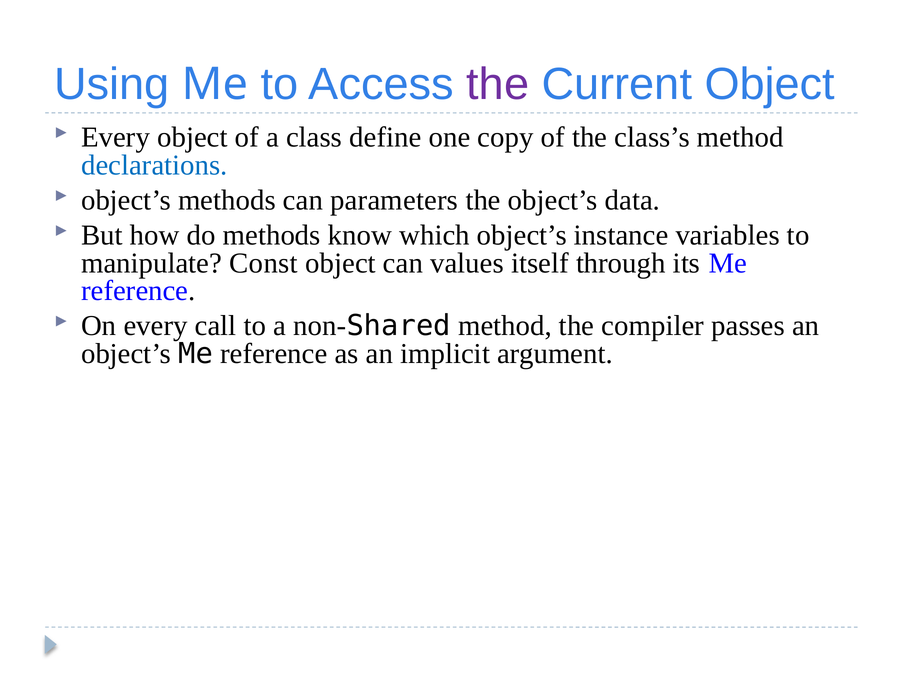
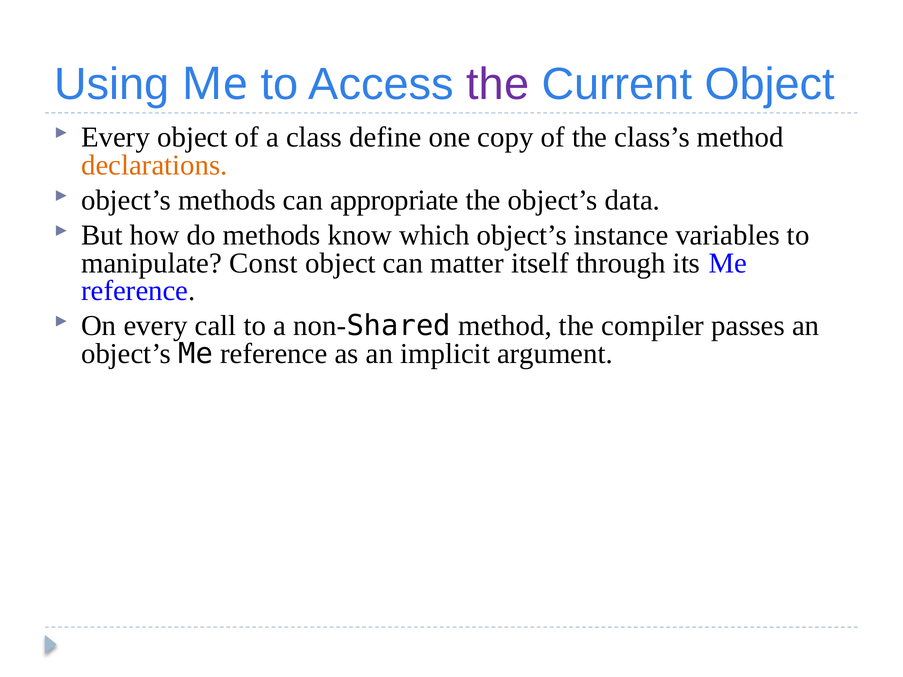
declarations colour: blue -> orange
parameters: parameters -> appropriate
values: values -> matter
